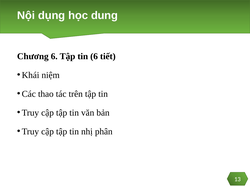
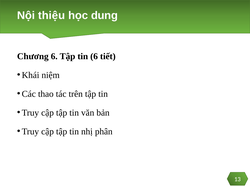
dụng: dụng -> thiệu
